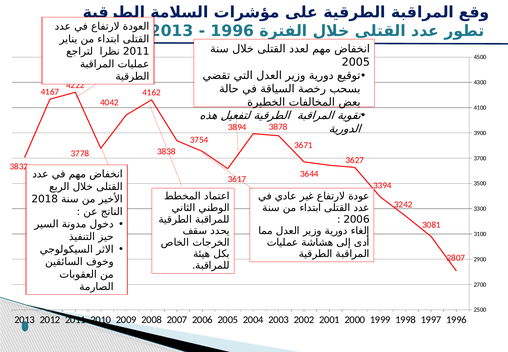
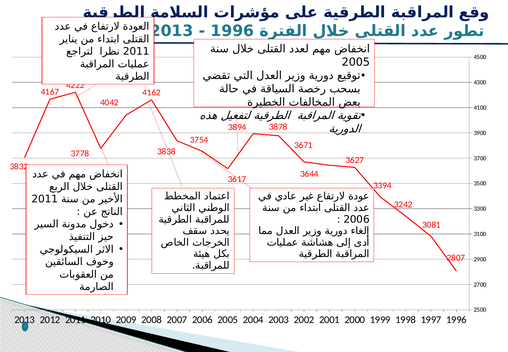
2018 at (45, 199): 2018 -> 2011
